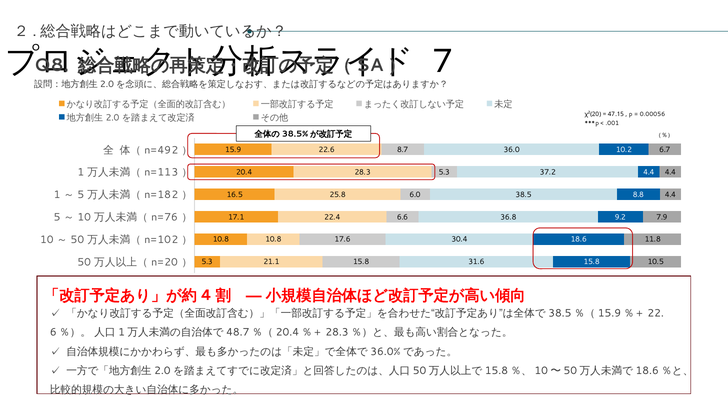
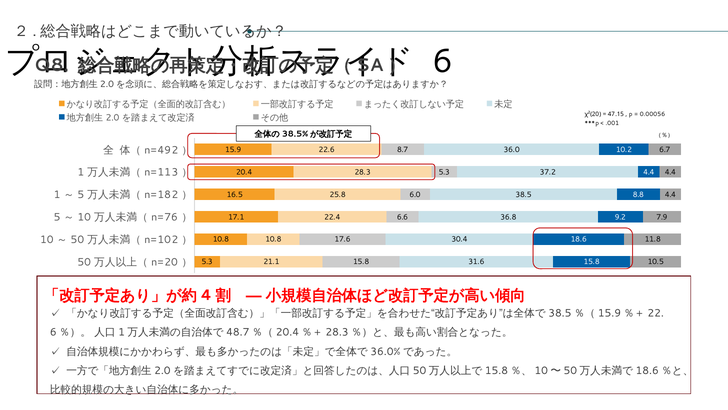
7: 7 -> 6
